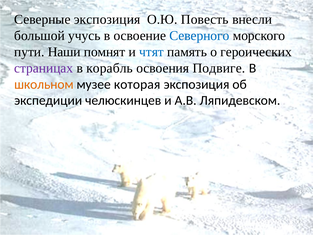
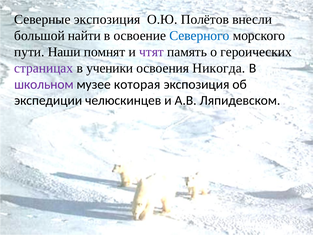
Повесть: Повесть -> Полётов
учусь: учусь -> найти
чтят colour: blue -> purple
корабль: корабль -> ученики
Подвиге: Подвиге -> Никогда
школьном colour: orange -> purple
